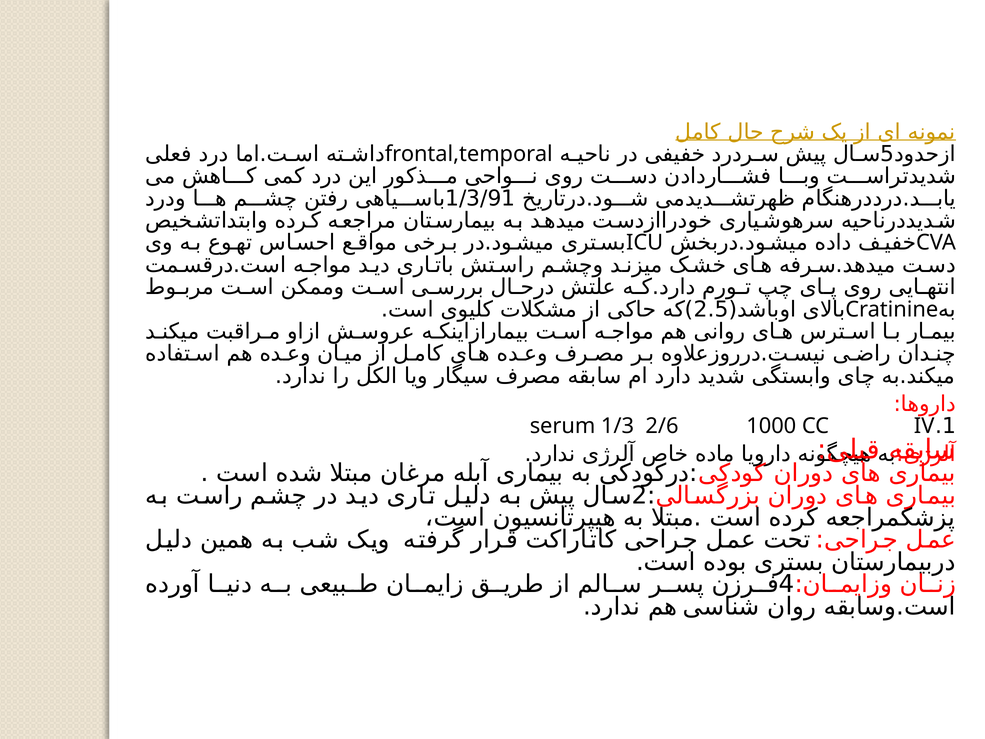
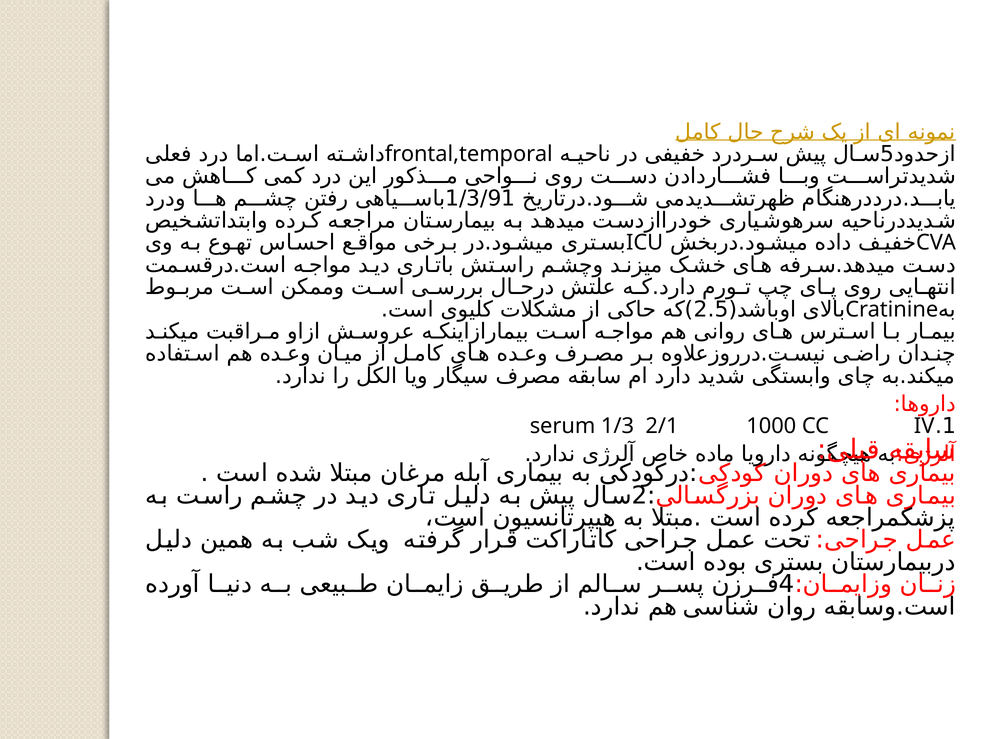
2/6: 2/6 -> 2/1
